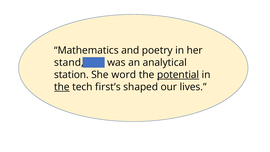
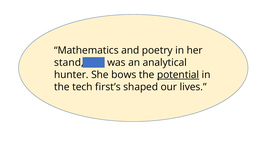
station: station -> hunter
word: word -> bows
the at (62, 87) underline: present -> none
